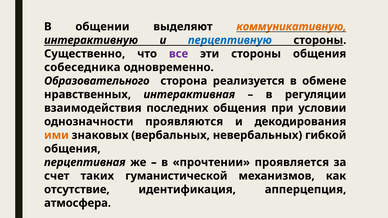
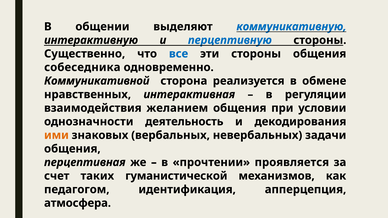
коммуникативную colour: orange -> blue
все colour: purple -> blue
Образовательного: Образовательного -> Коммуникативной
последних: последних -> желанием
проявляются: проявляются -> деятельность
гибкой: гибкой -> задачи
отсутствие: отсутствие -> педагогом
